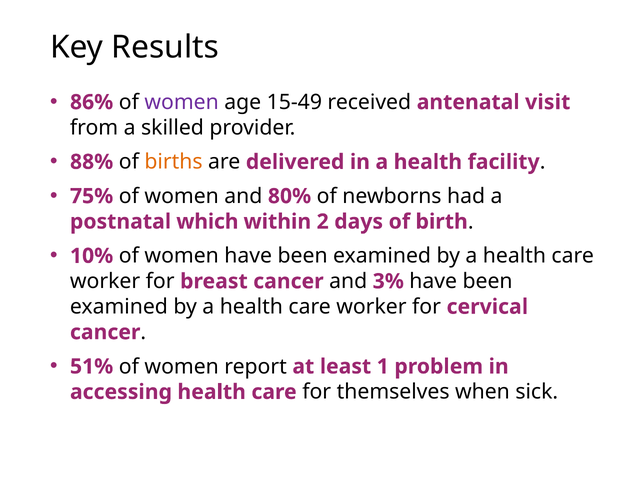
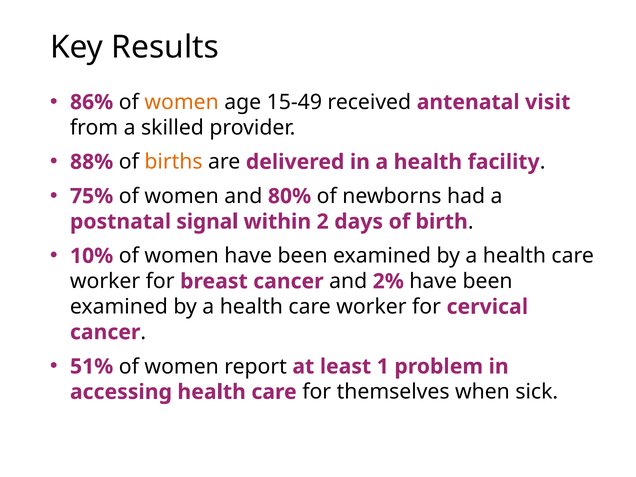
women at (182, 102) colour: purple -> orange
which: which -> signal
3%: 3% -> 2%
